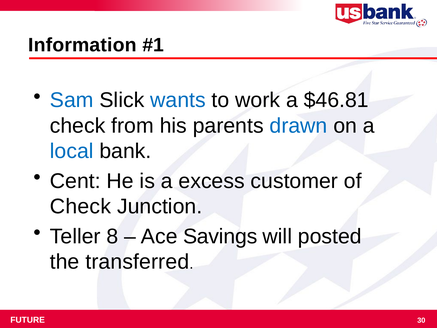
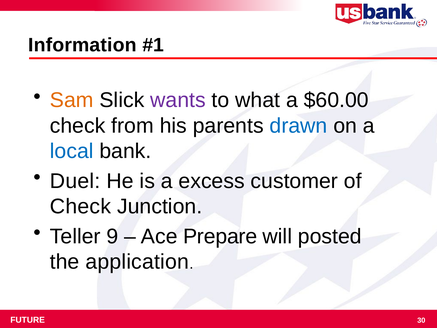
Sam colour: blue -> orange
wants colour: blue -> purple
work: work -> what
$46.81: $46.81 -> $60.00
Cent: Cent -> Duel
8: 8 -> 9
Savings: Savings -> Prepare
transferred: transferred -> application
